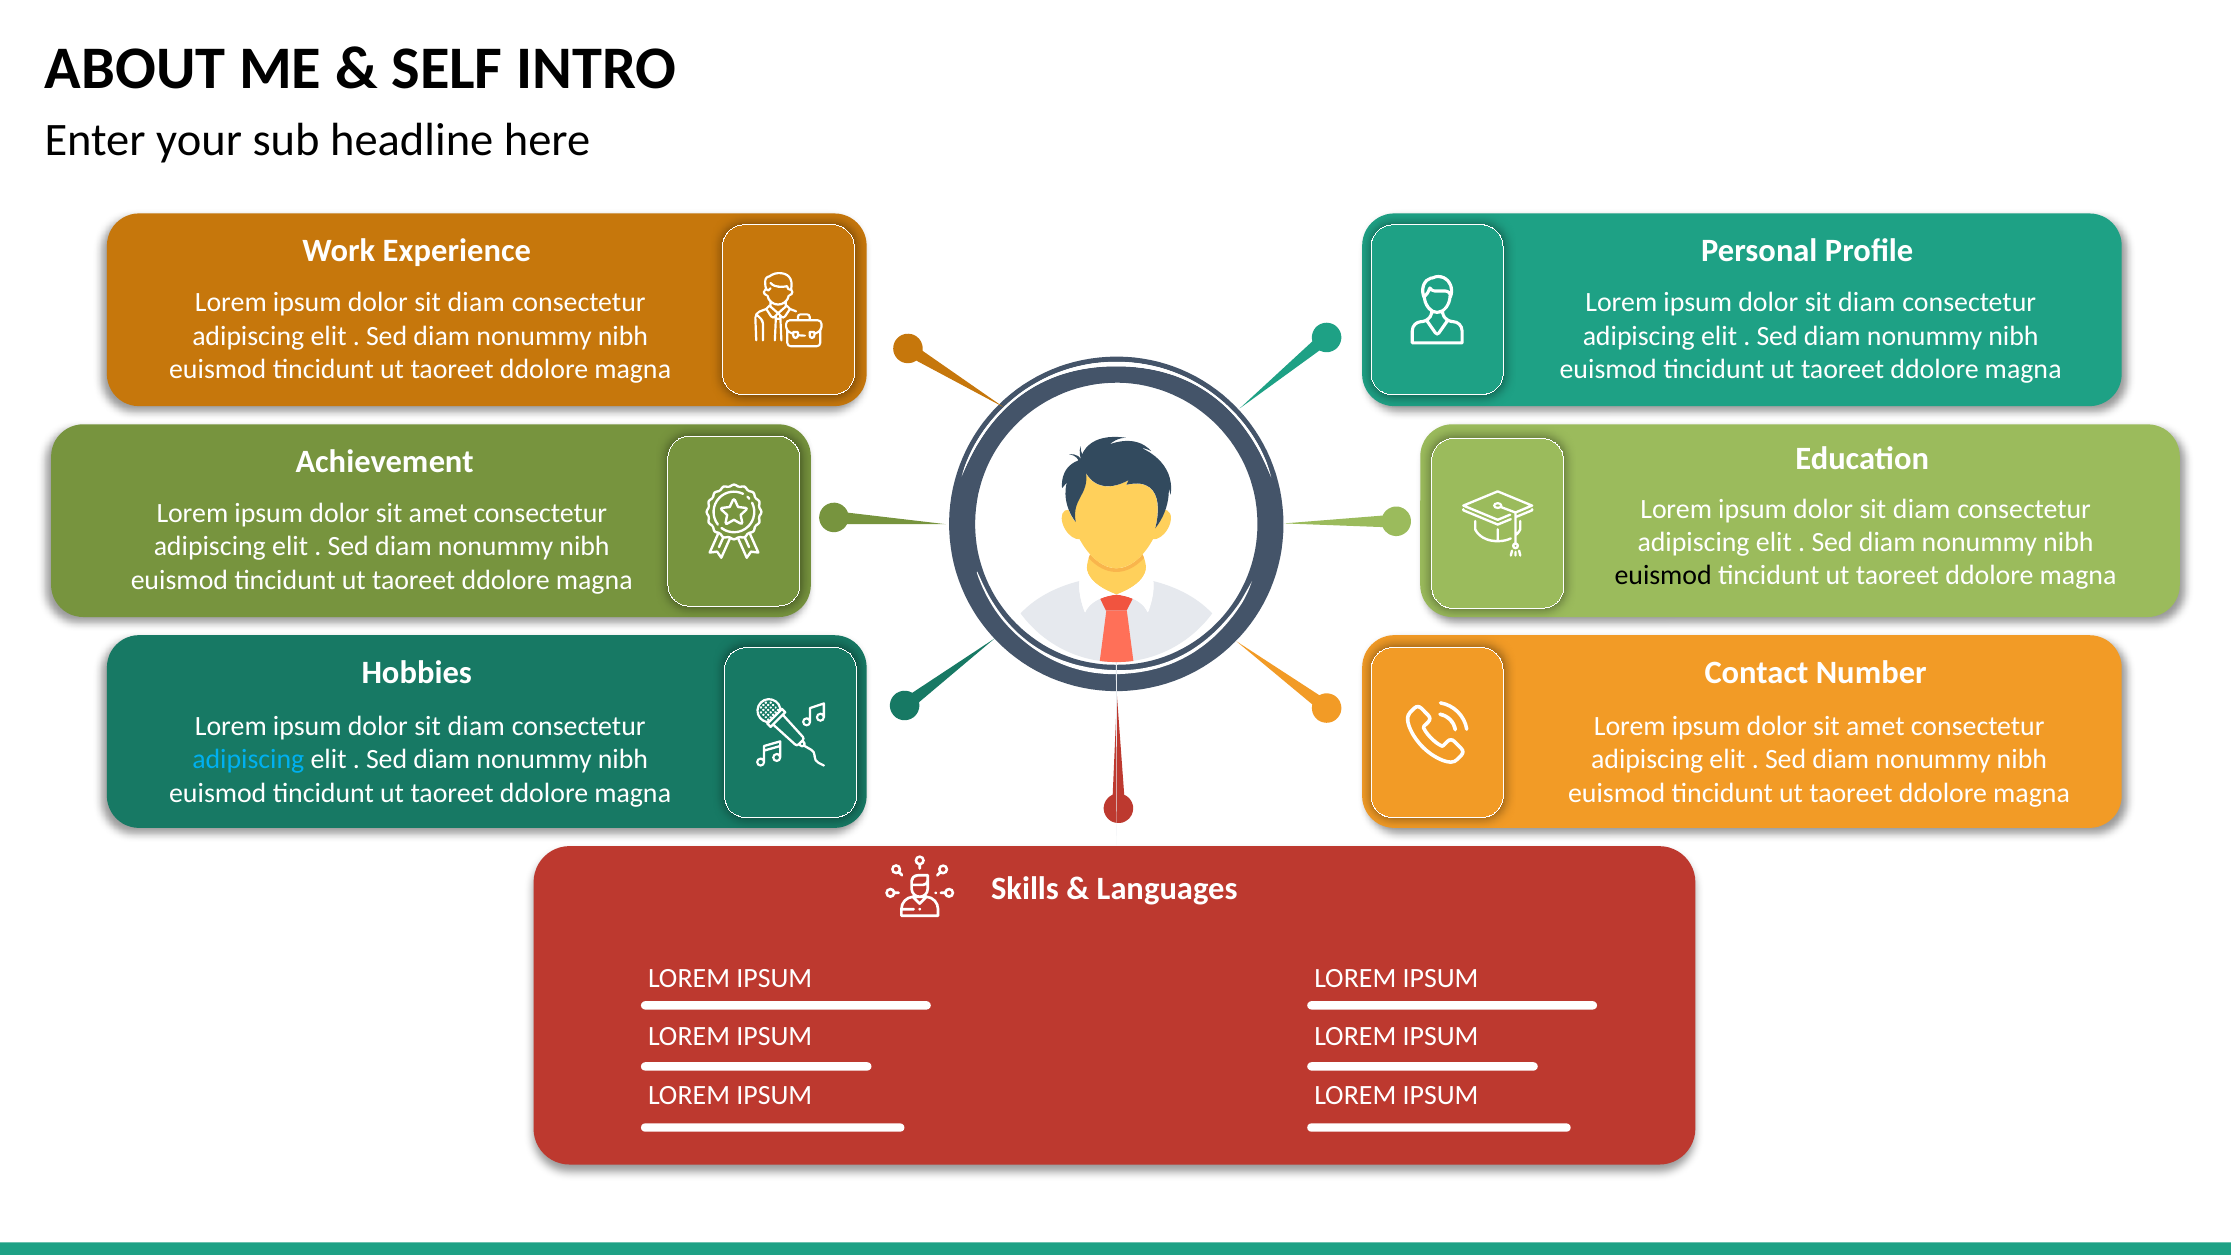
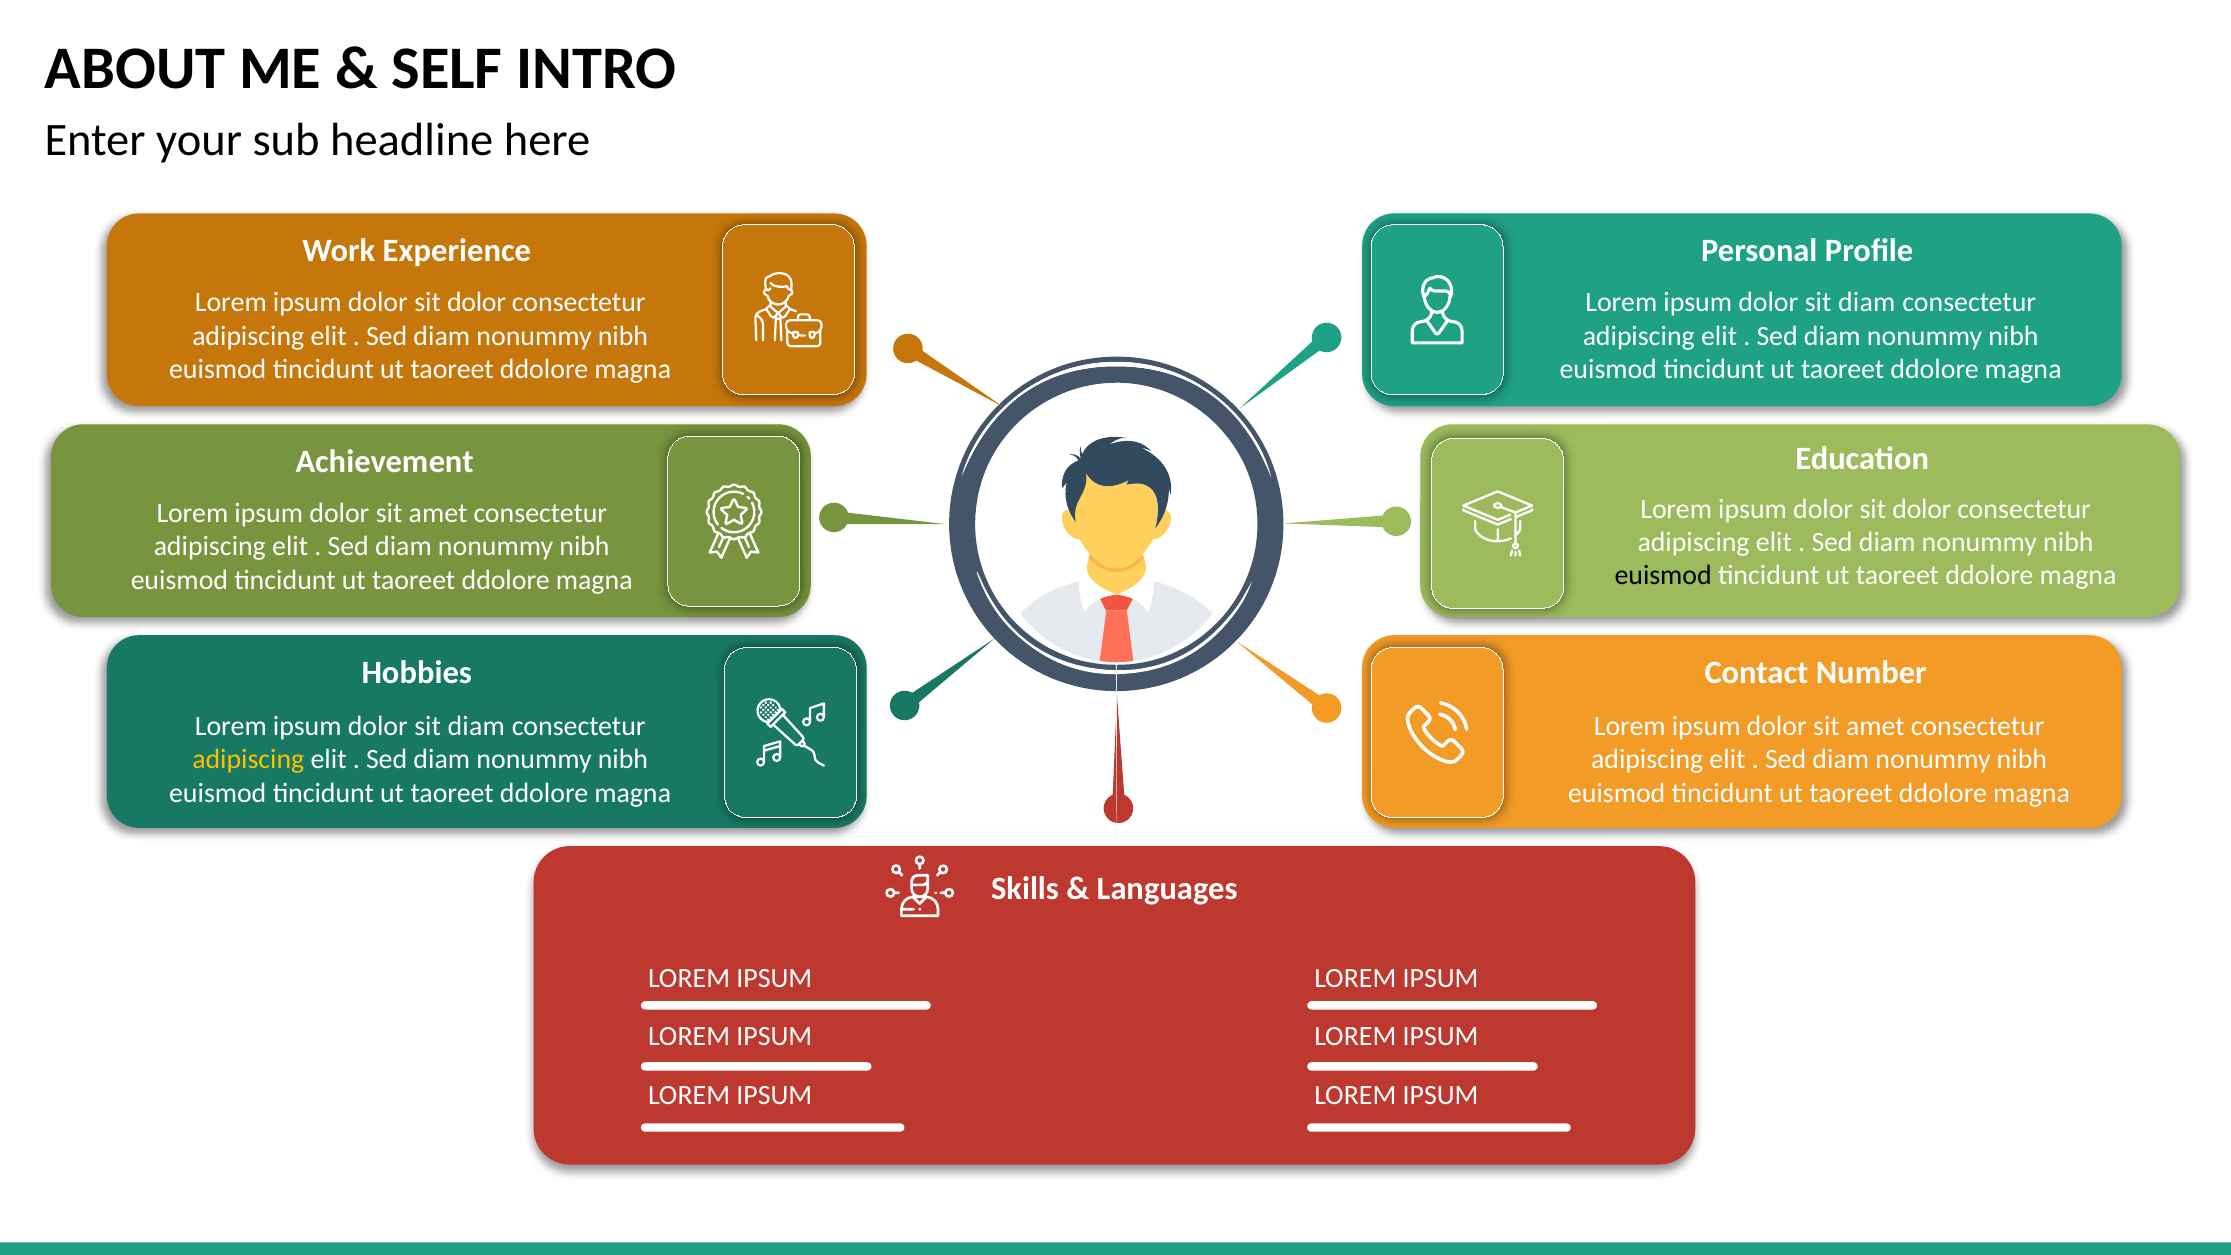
diam at (476, 303): diam -> dolor
diam at (1922, 509): diam -> dolor
adipiscing at (248, 759) colour: light blue -> yellow
